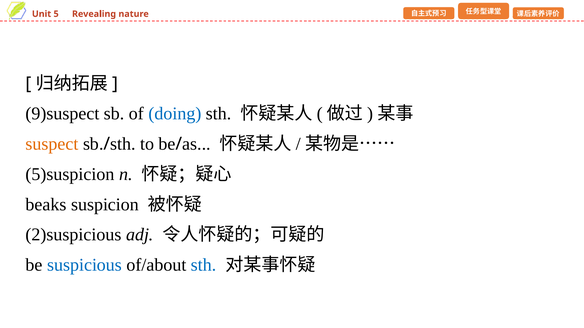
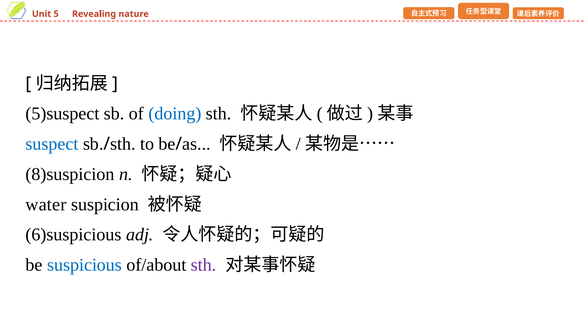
9)suspect: 9)suspect -> 5)suspect
suspect colour: orange -> blue
5)suspicion: 5)suspicion -> 8)suspicion
beaks: beaks -> water
2)suspicious: 2)suspicious -> 6)suspicious
sth at (204, 265) colour: blue -> purple
